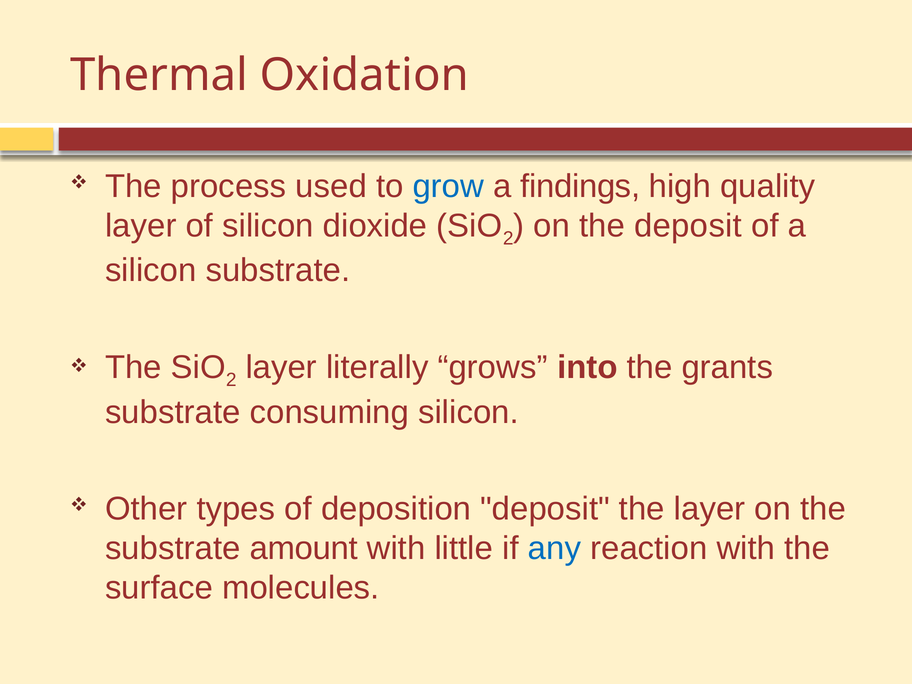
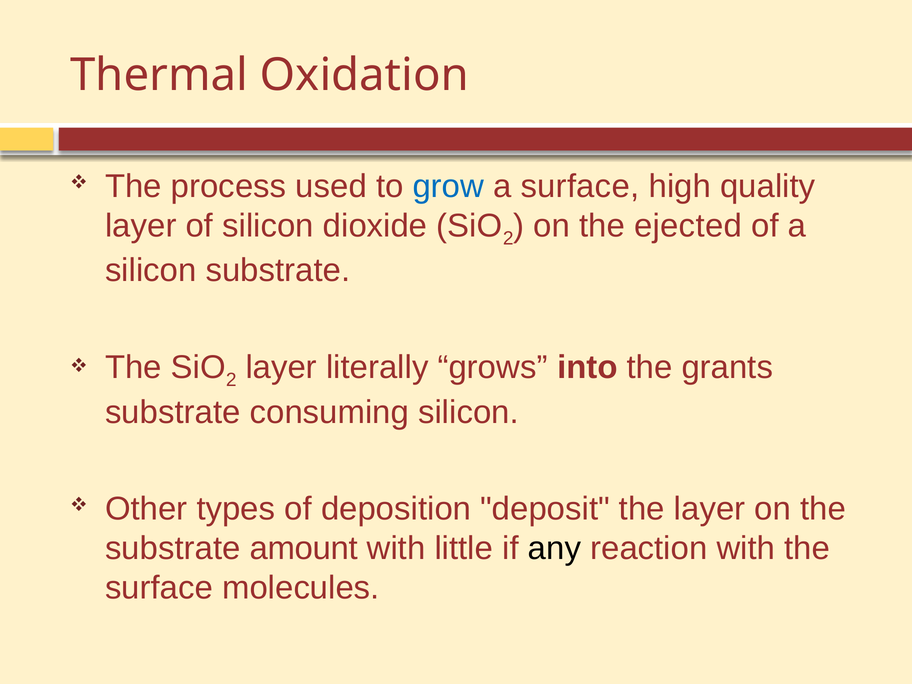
a findings: findings -> surface
the deposit: deposit -> ejected
any colour: blue -> black
